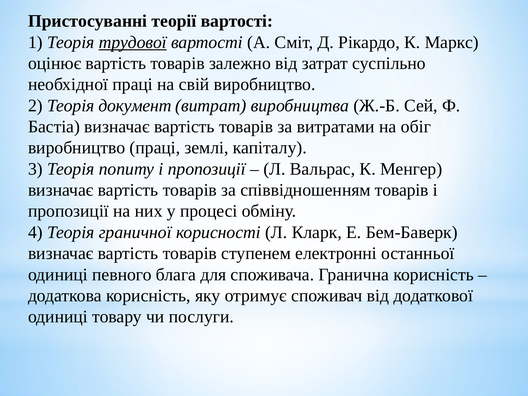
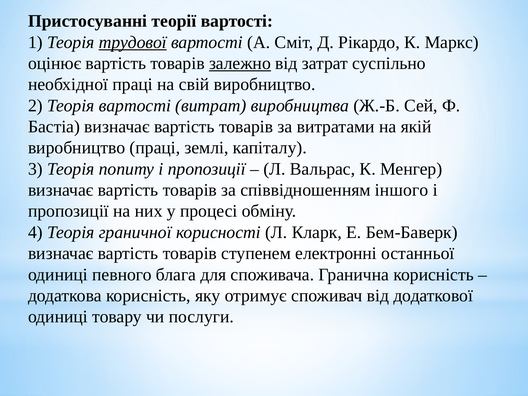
залежно underline: none -> present
Теорія документ: документ -> вартості
обіг: обіг -> якій
співвідношенням товарів: товарів -> іншого
